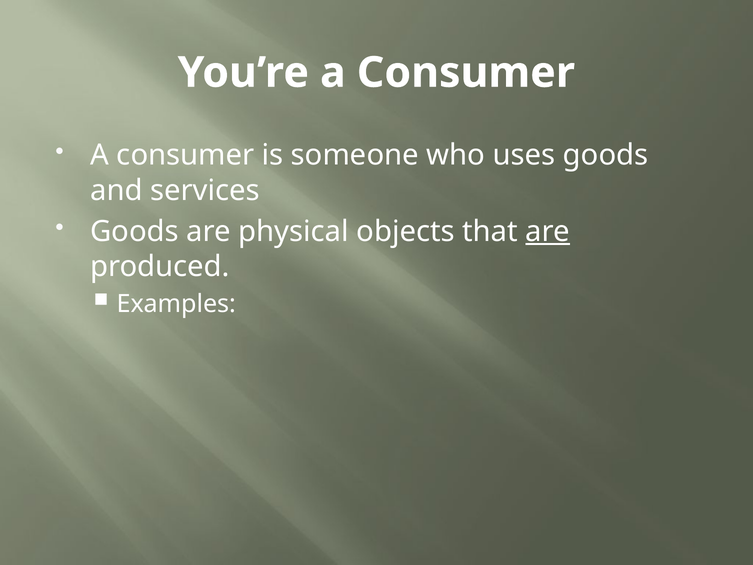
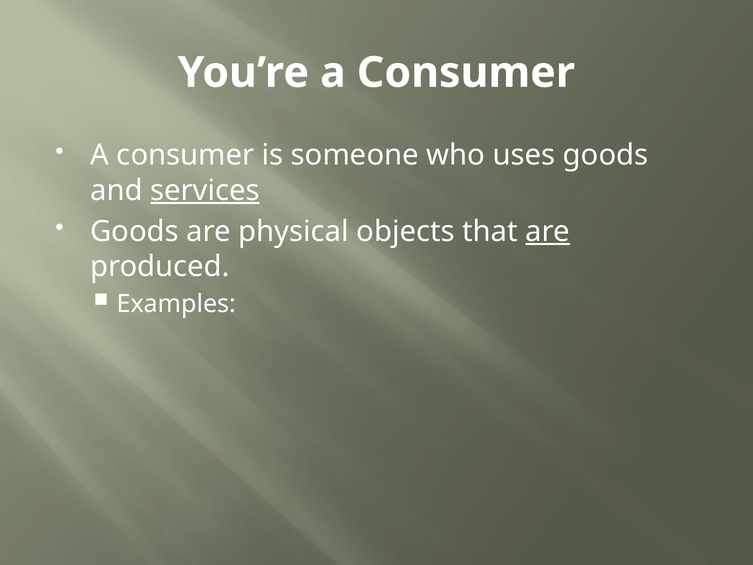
services underline: none -> present
